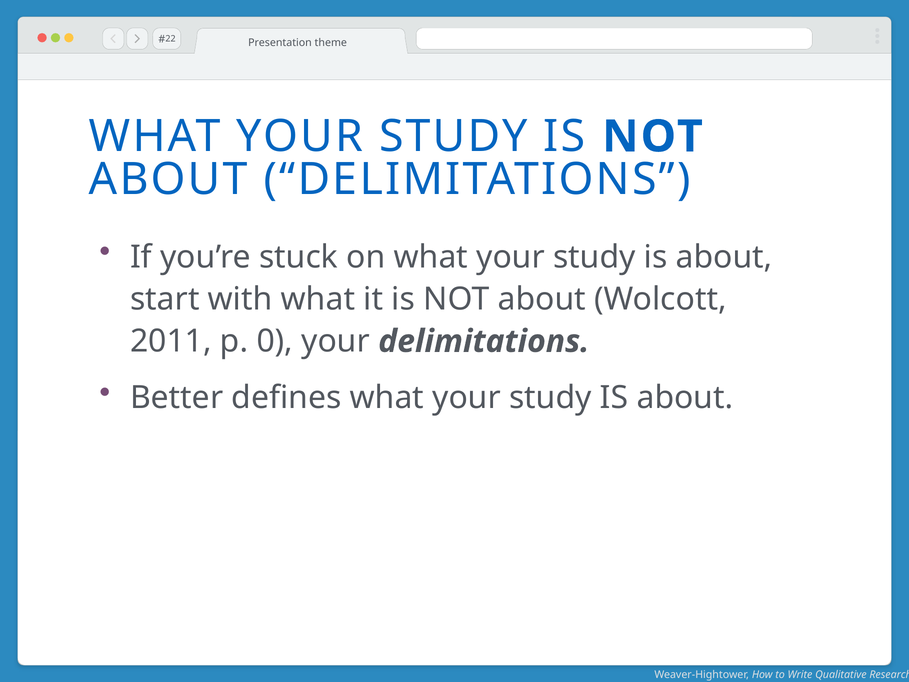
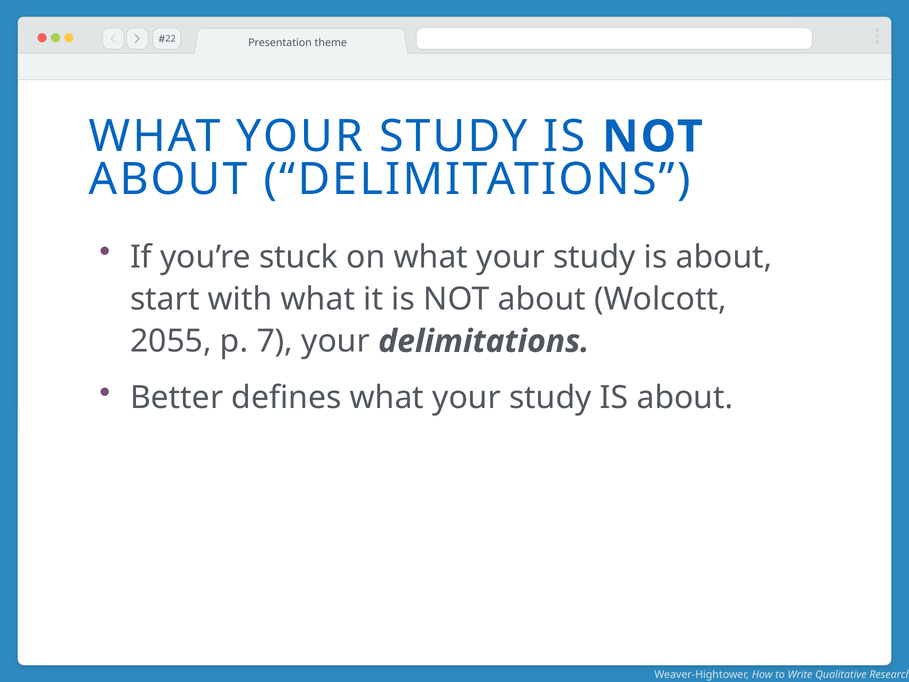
2011: 2011 -> 2055
0: 0 -> 7
